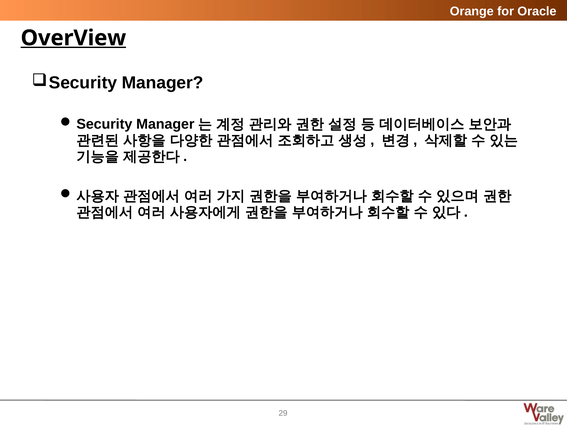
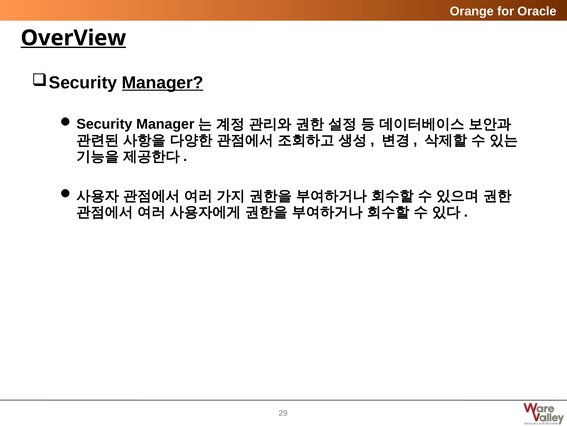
Manager underline: none -> present
